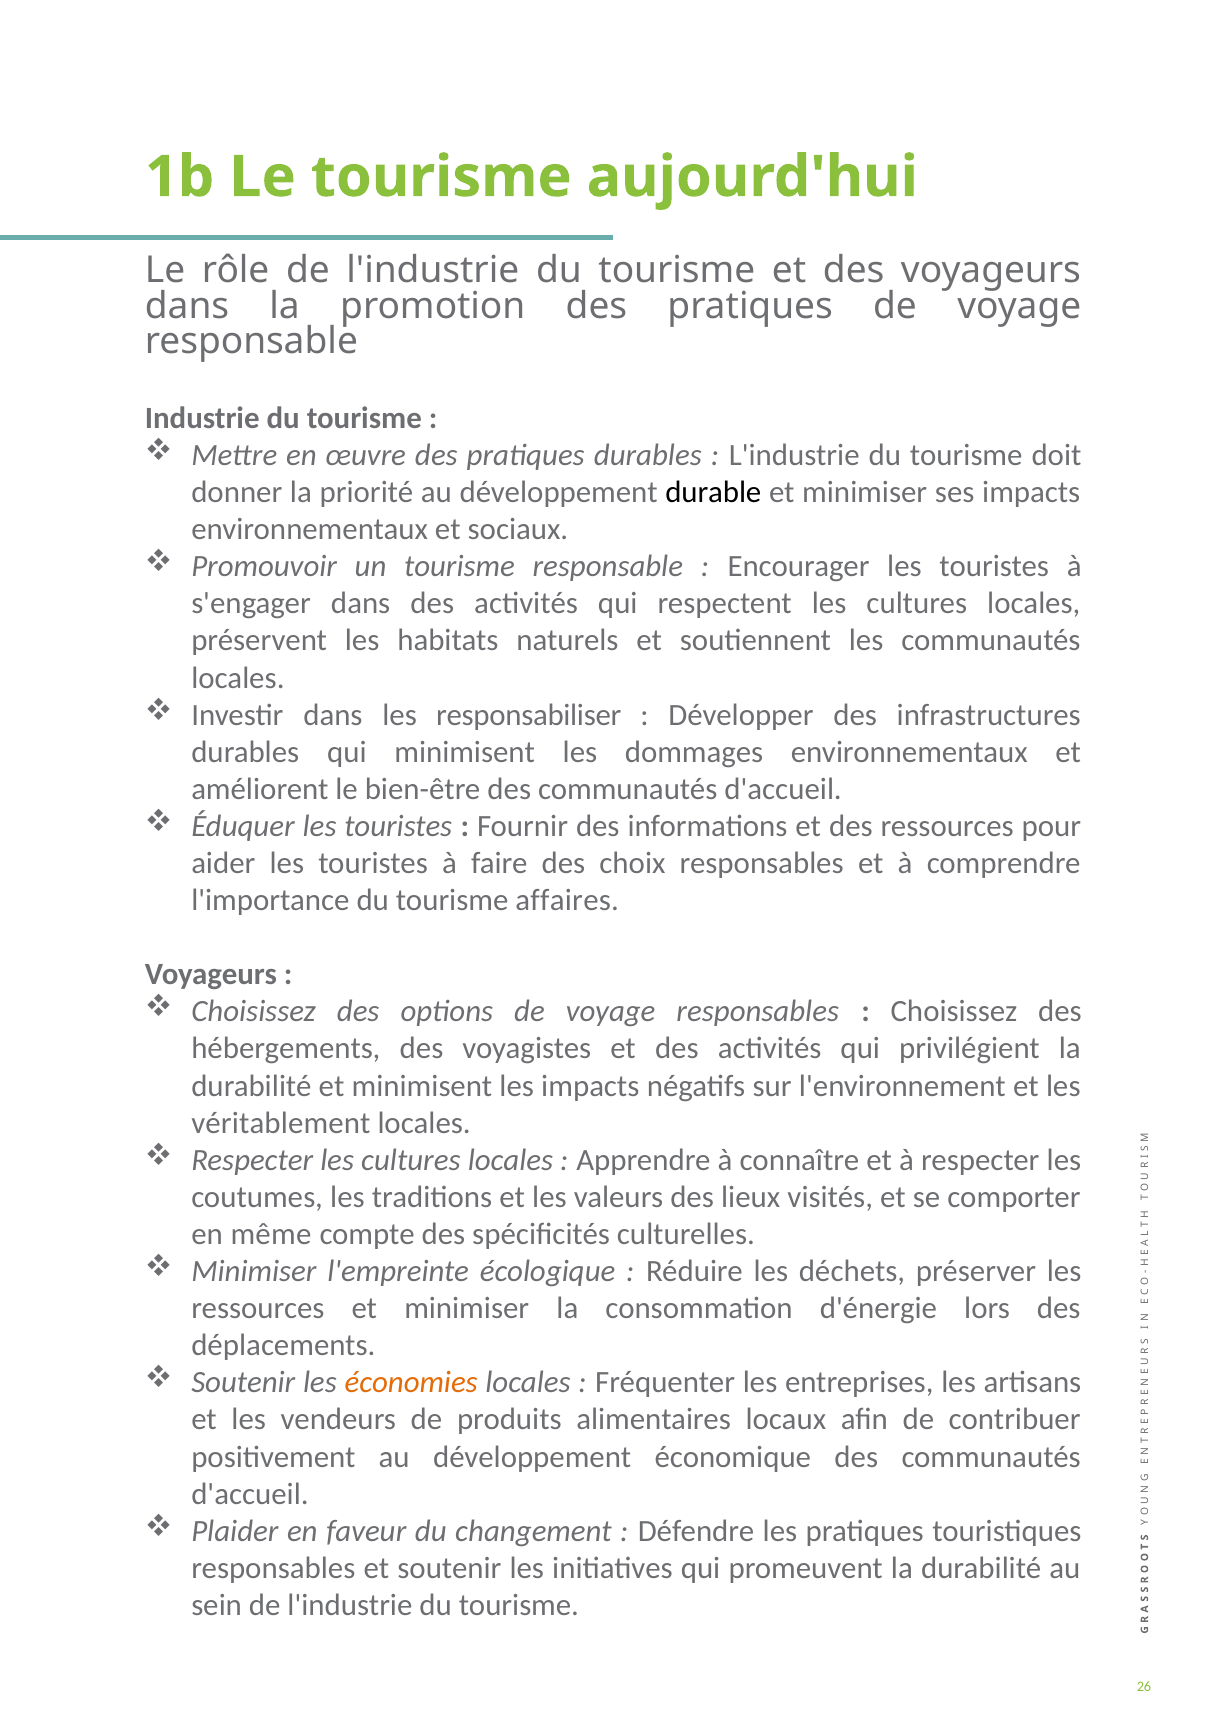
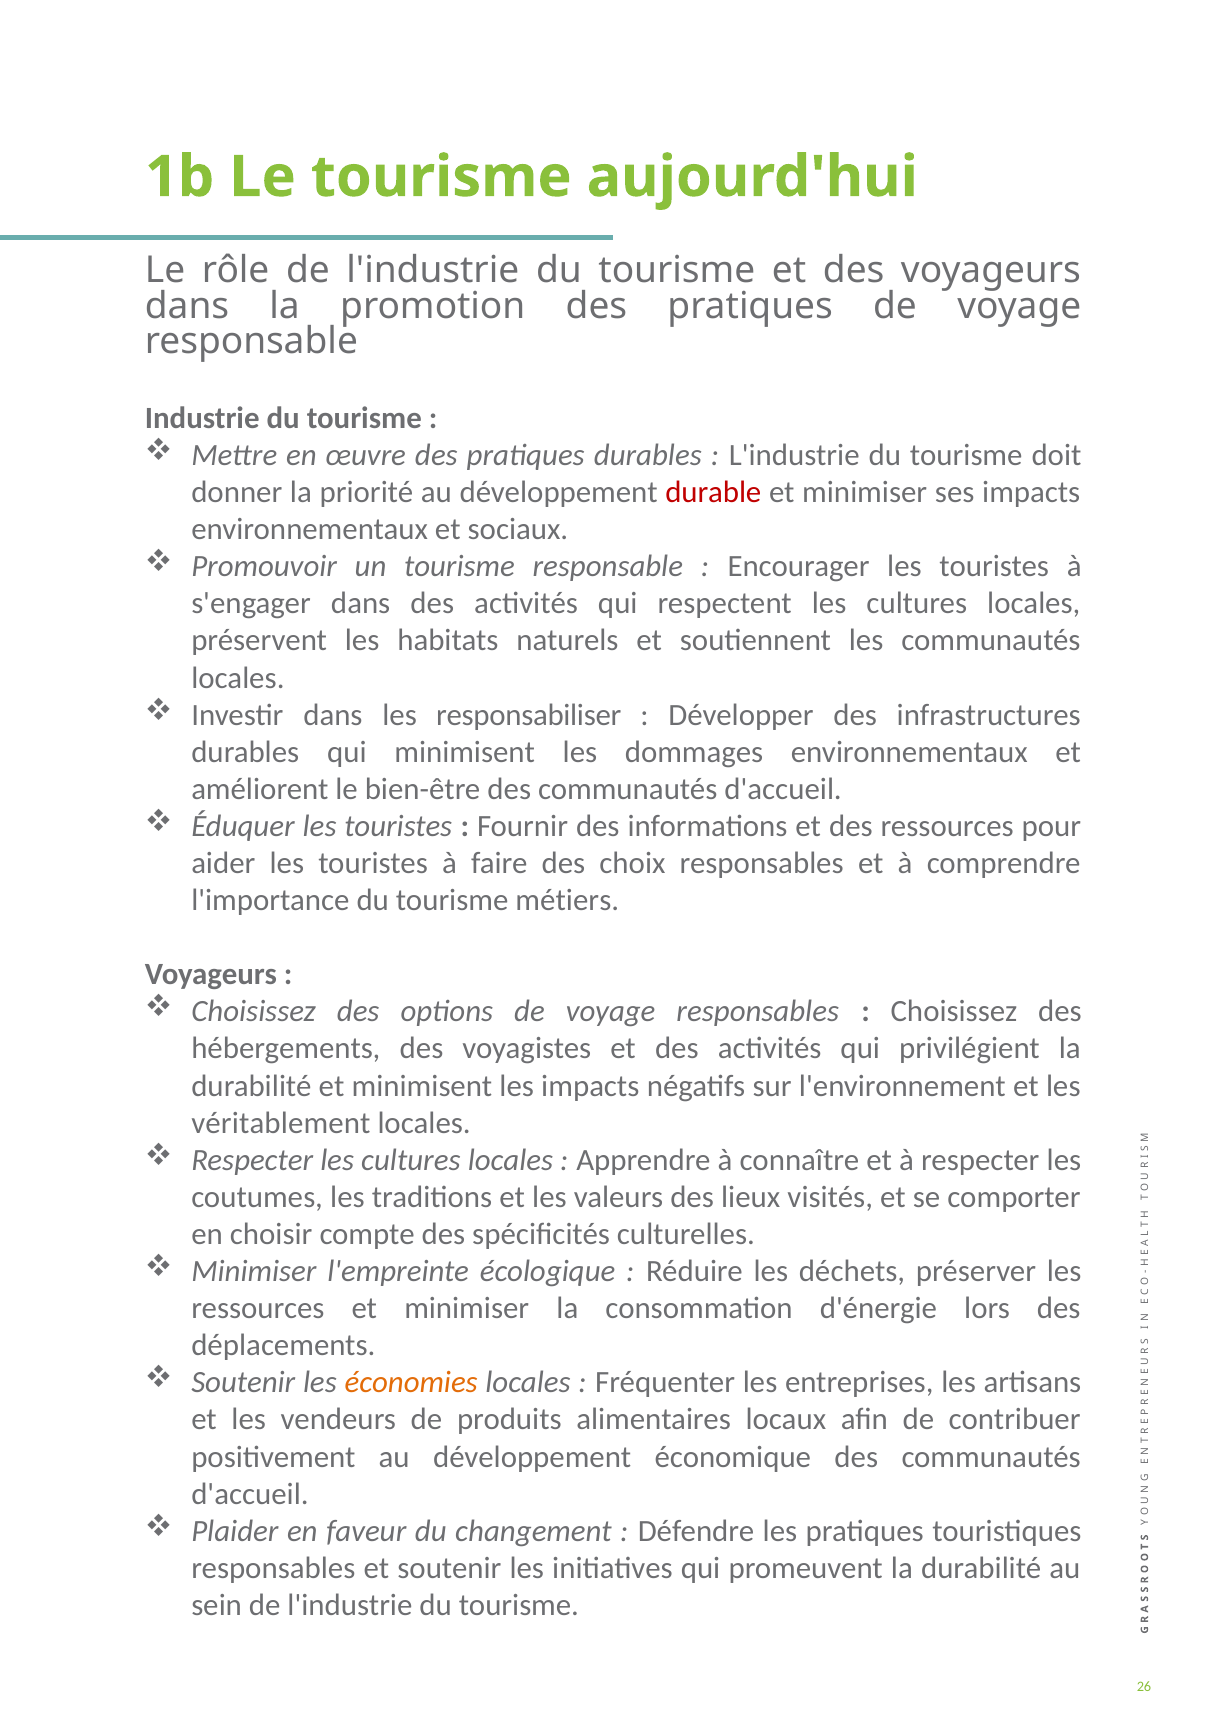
durable colour: black -> red
affaires: affaires -> métiers
même: même -> choisir
